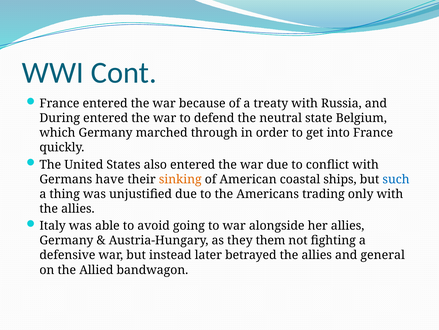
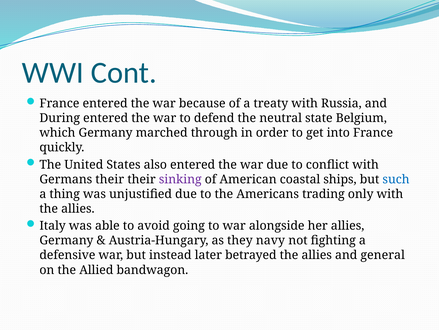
Germans have: have -> their
sinking colour: orange -> purple
them: them -> navy
